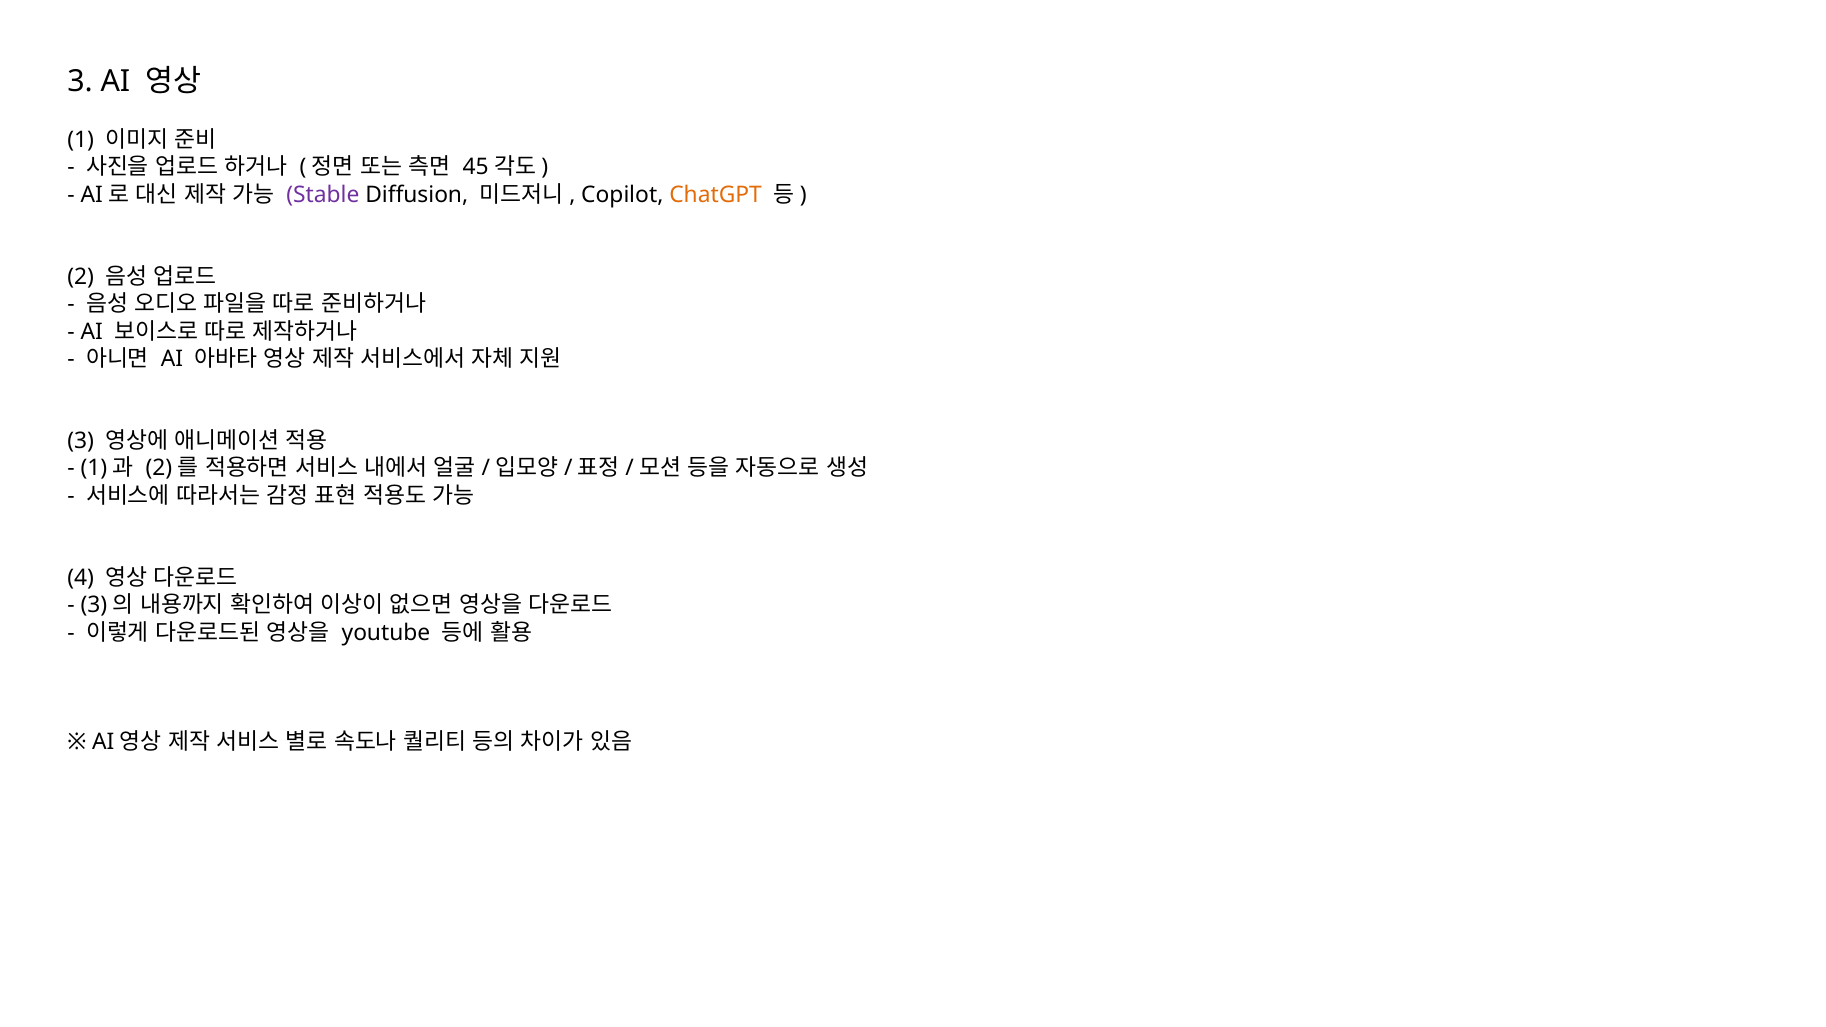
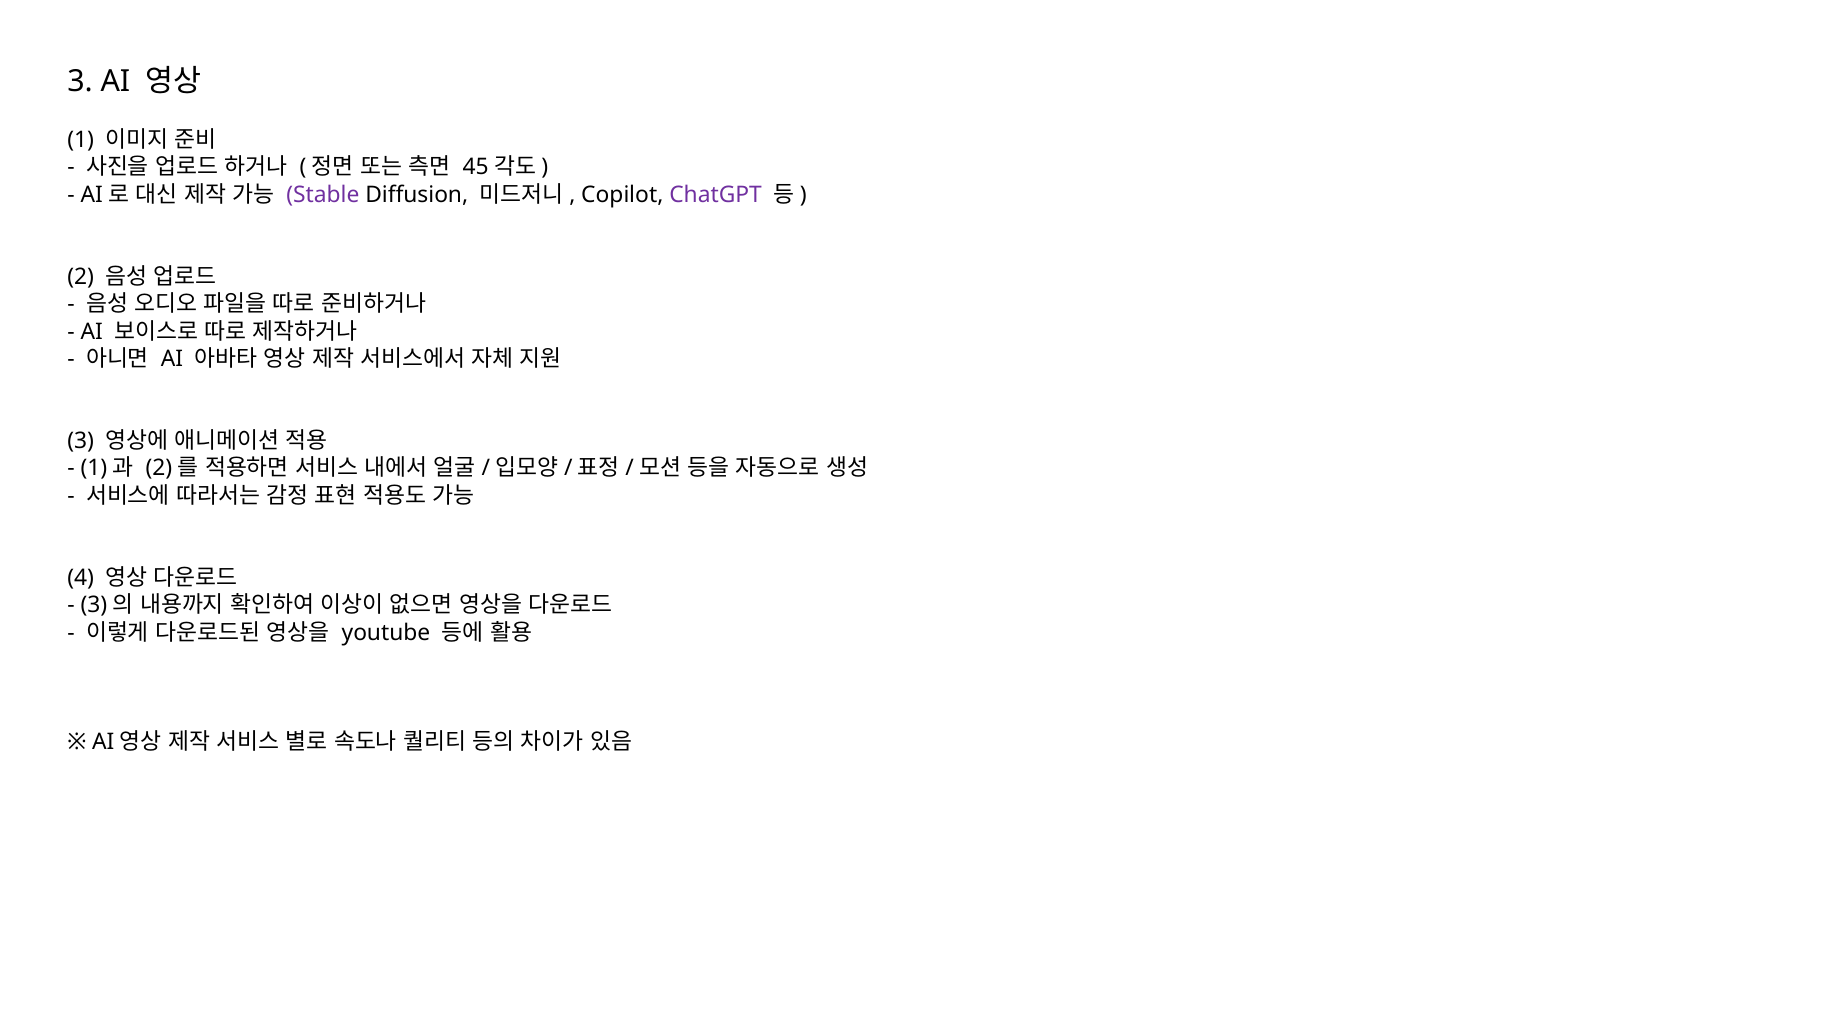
ChatGPT colour: orange -> purple
